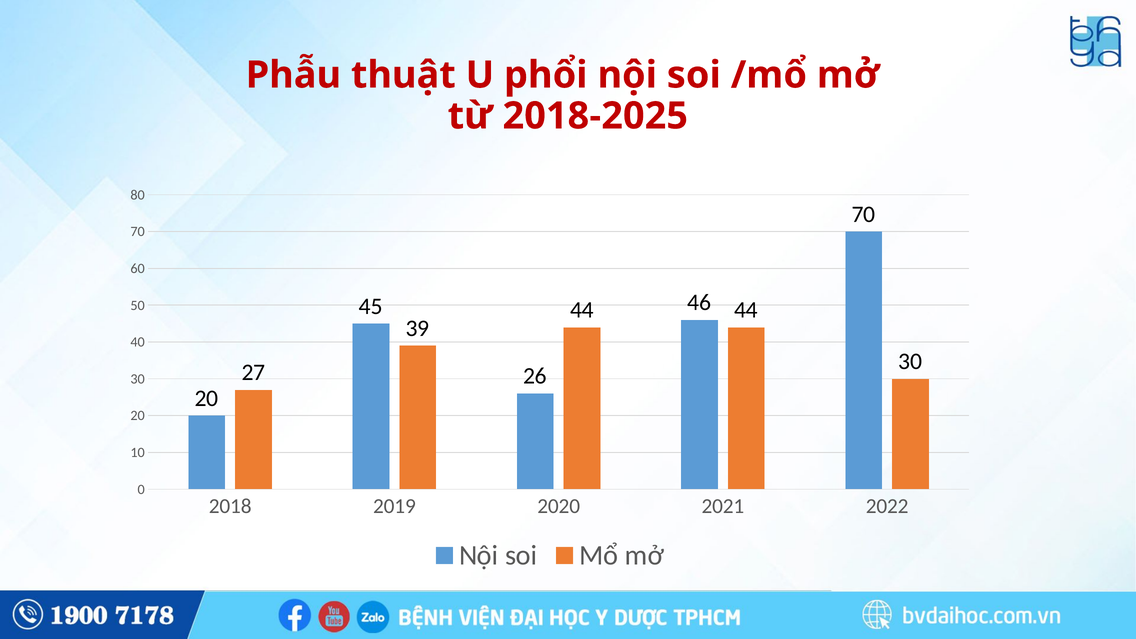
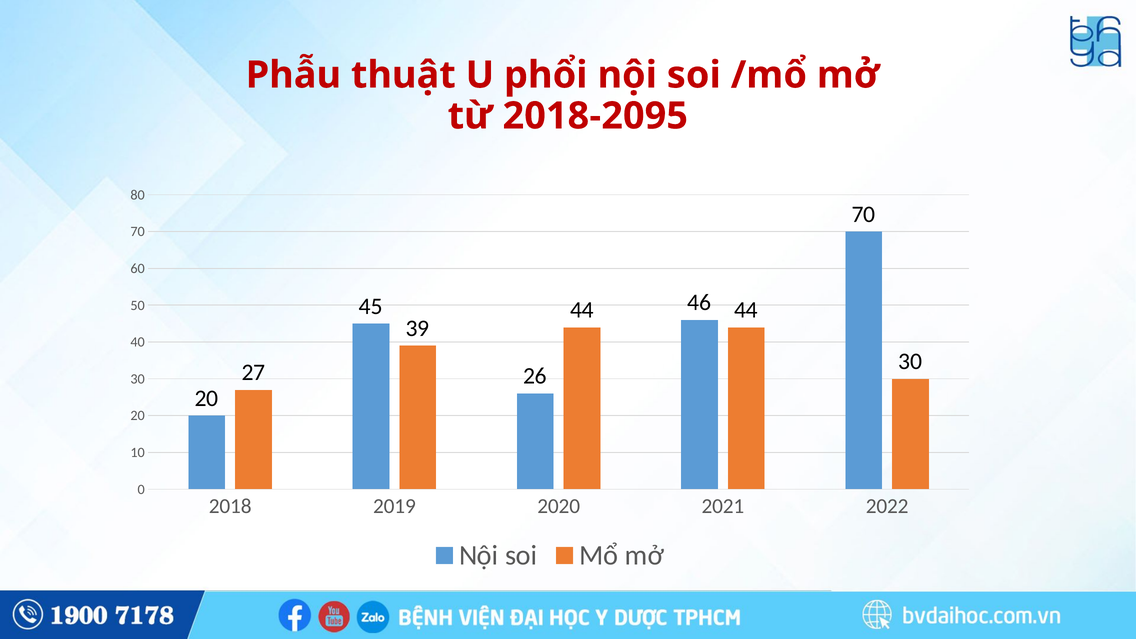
2018-2025: 2018-2025 -> 2018-2095
